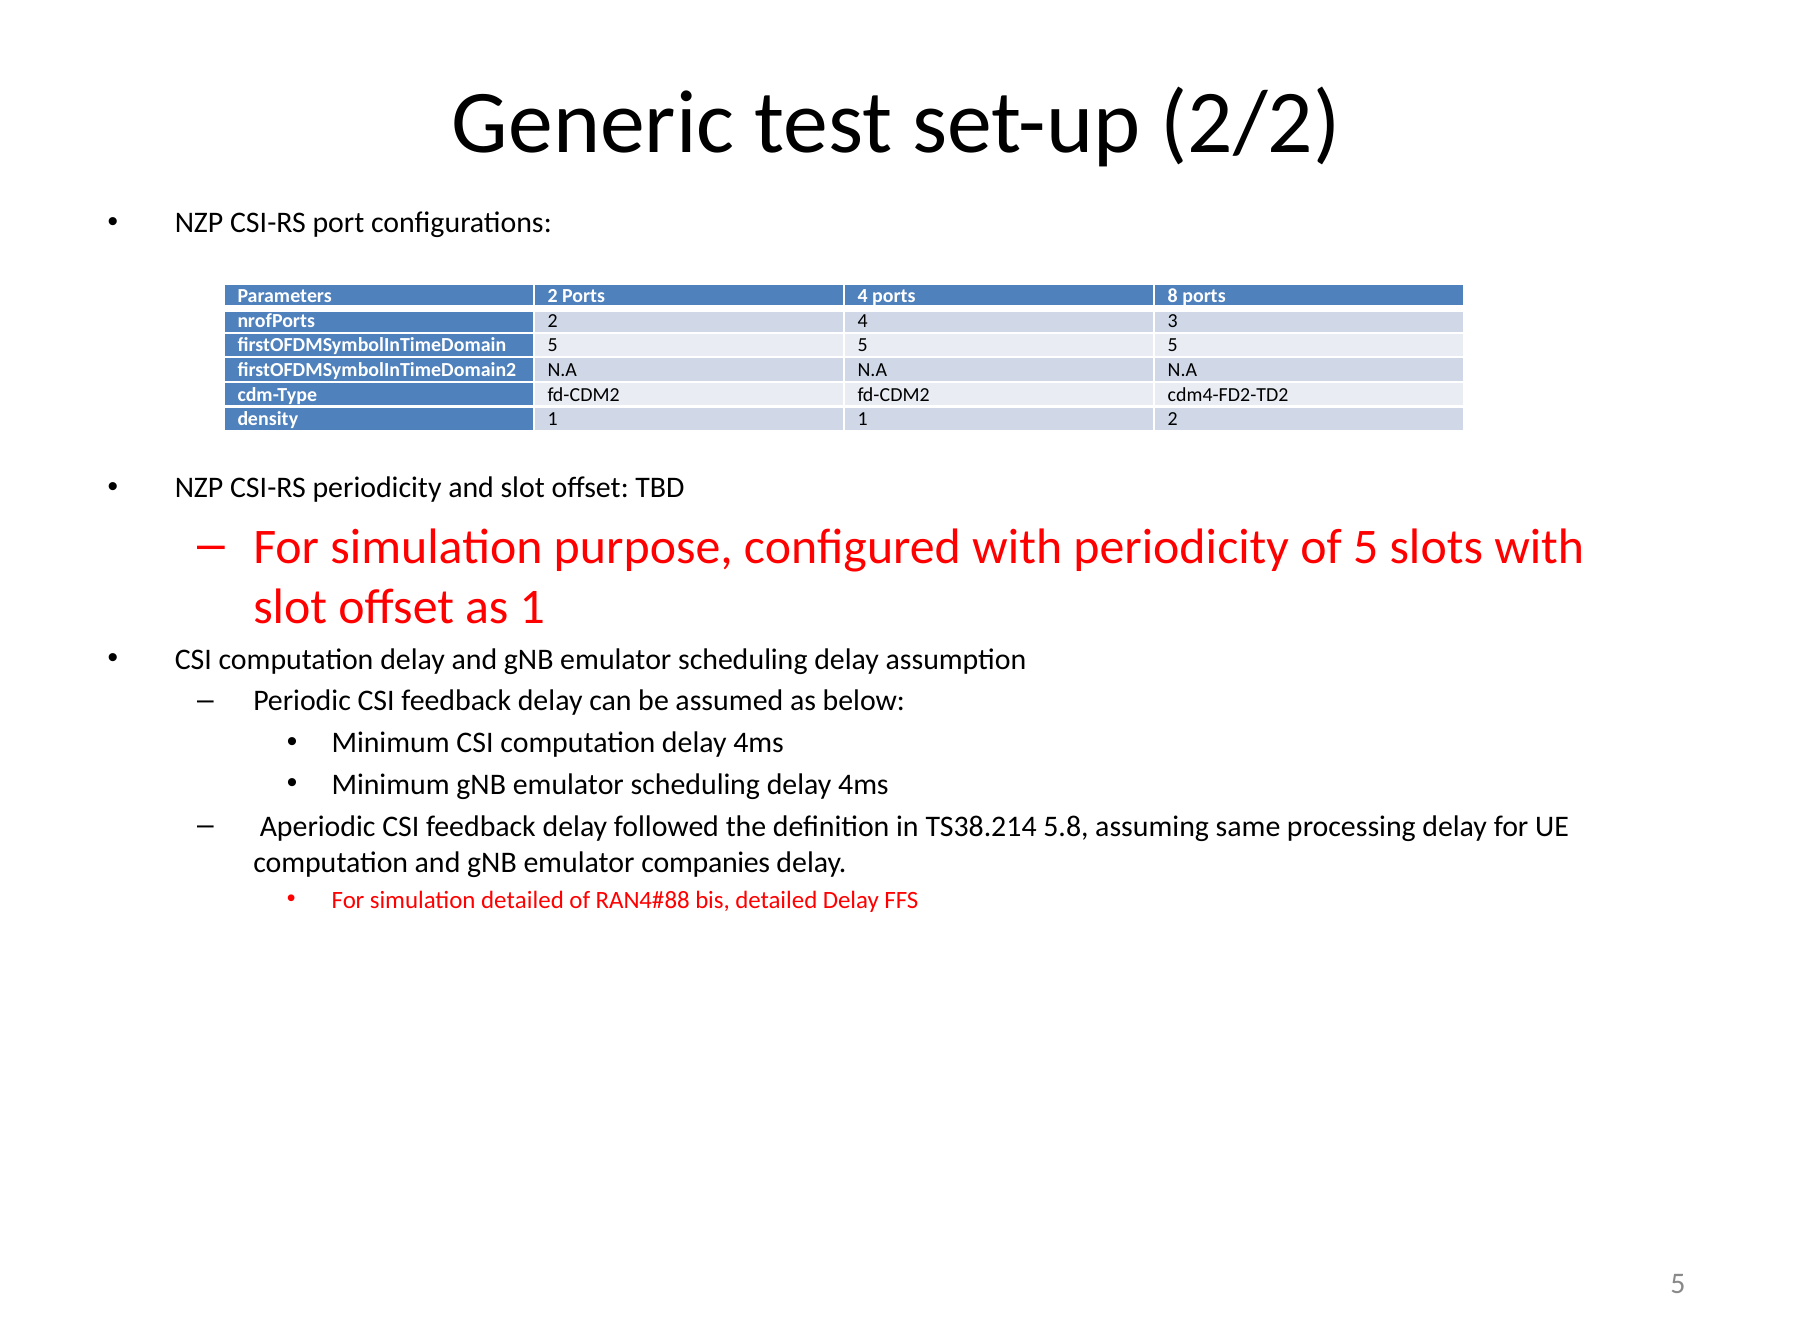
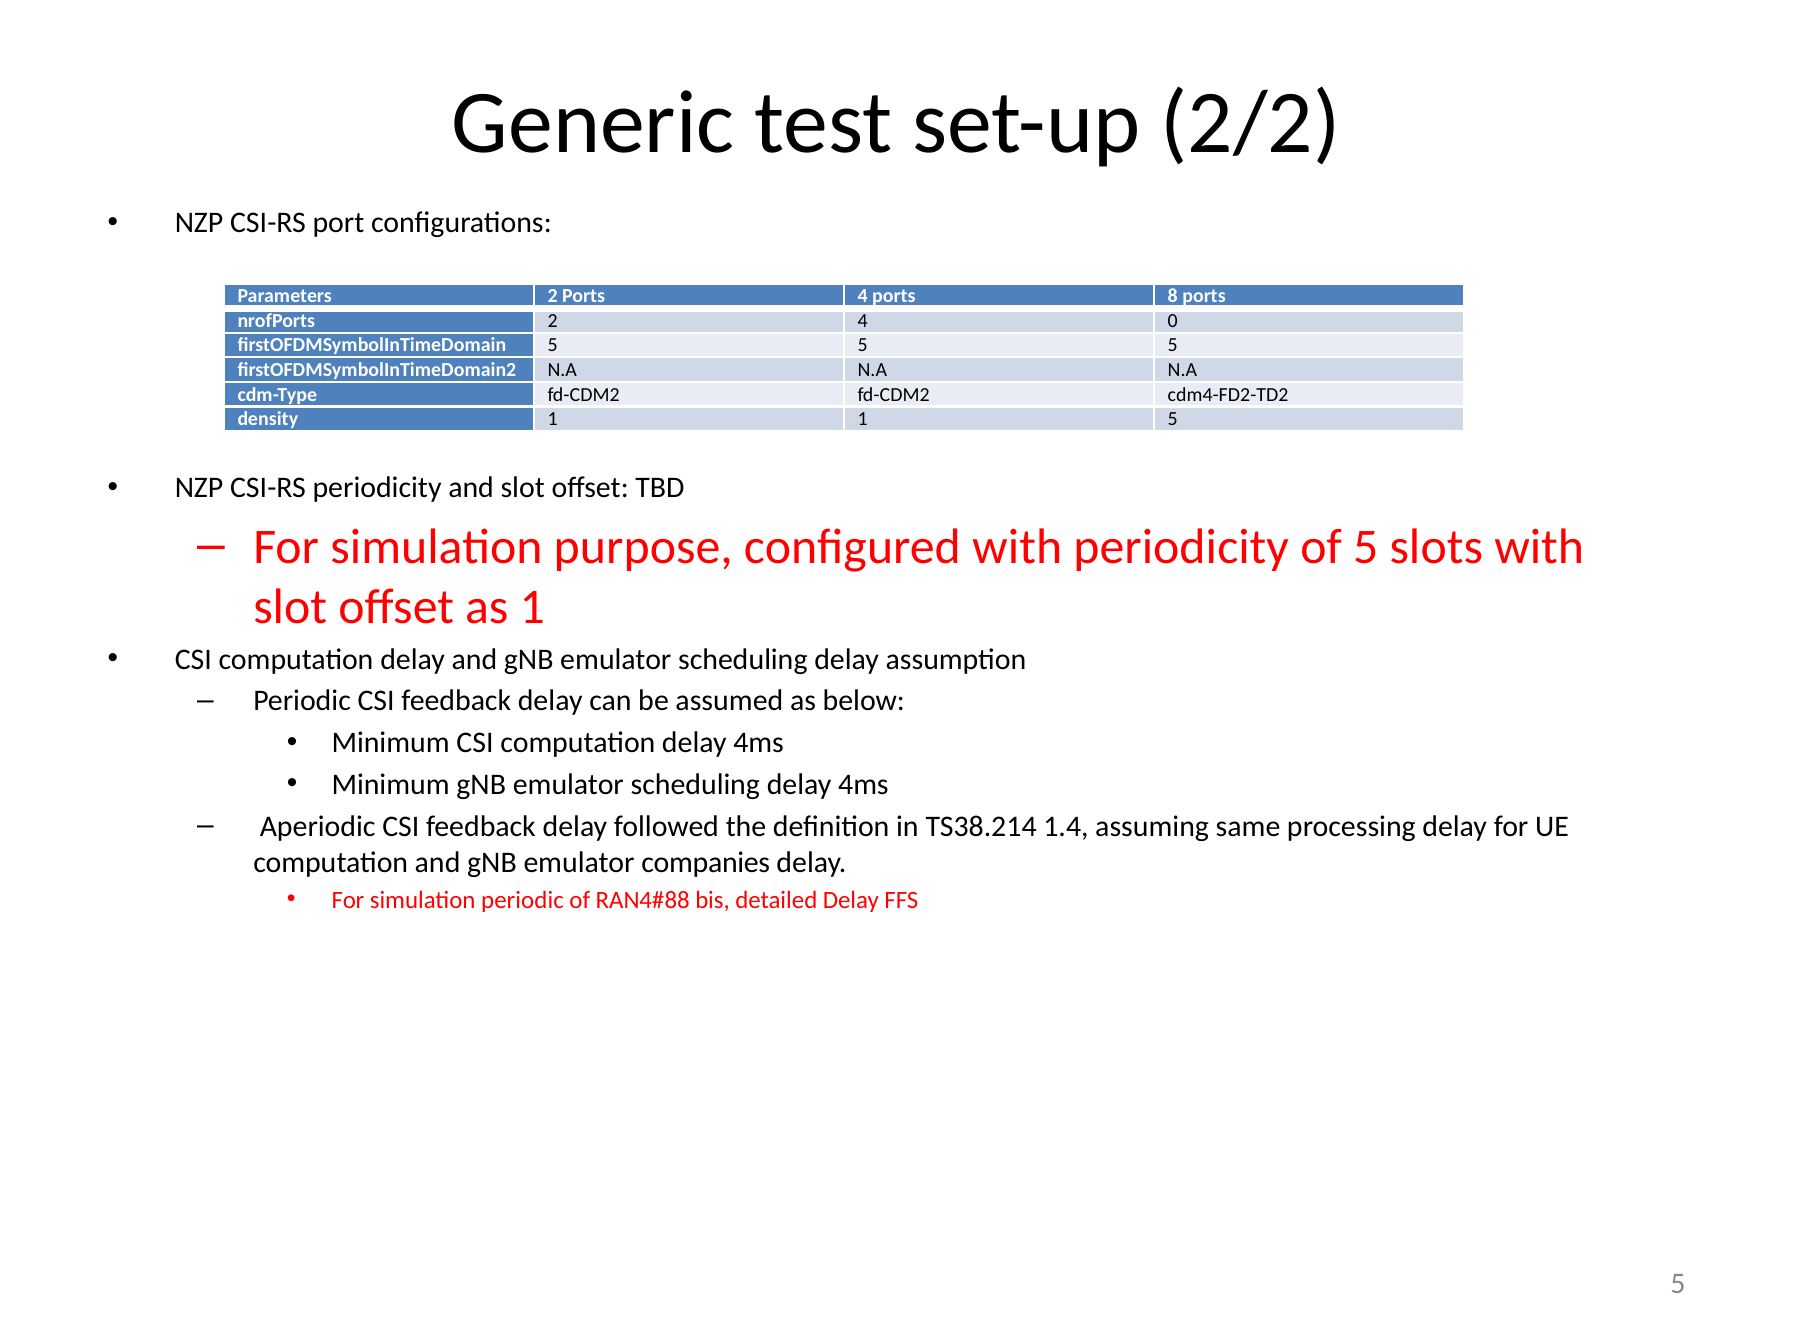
3: 3 -> 0
1 2: 2 -> 5
5.8: 5.8 -> 1.4
simulation detailed: detailed -> periodic
